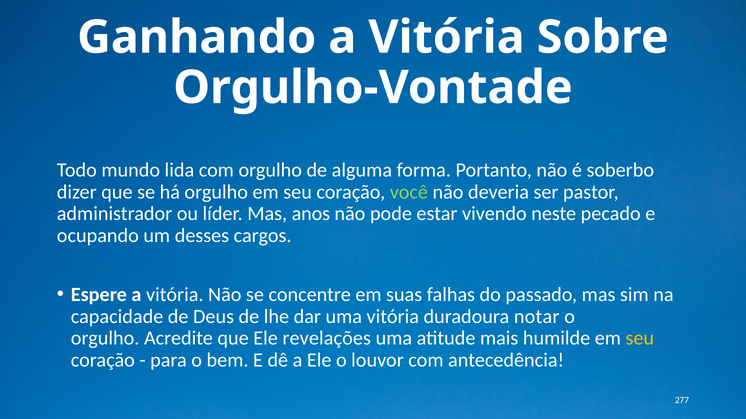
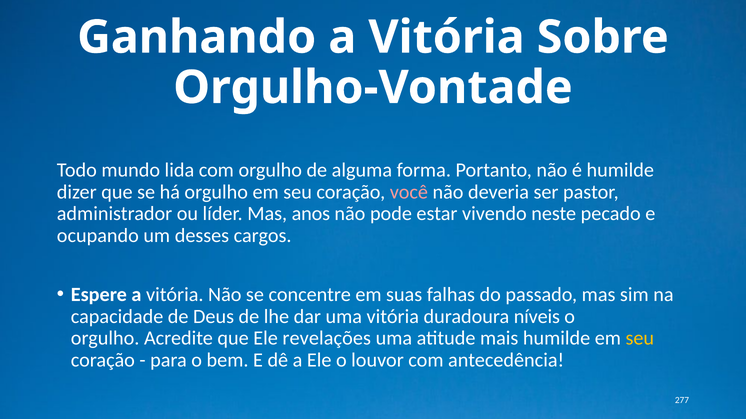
é soberbo: soberbo -> humilde
você colour: light green -> pink
notar: notar -> níveis
